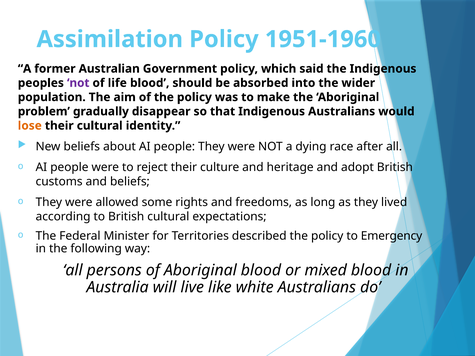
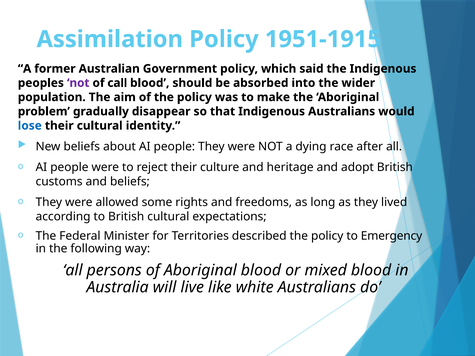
1951-1960: 1951-1960 -> 1951-1915
life: life -> call
lose colour: orange -> blue
